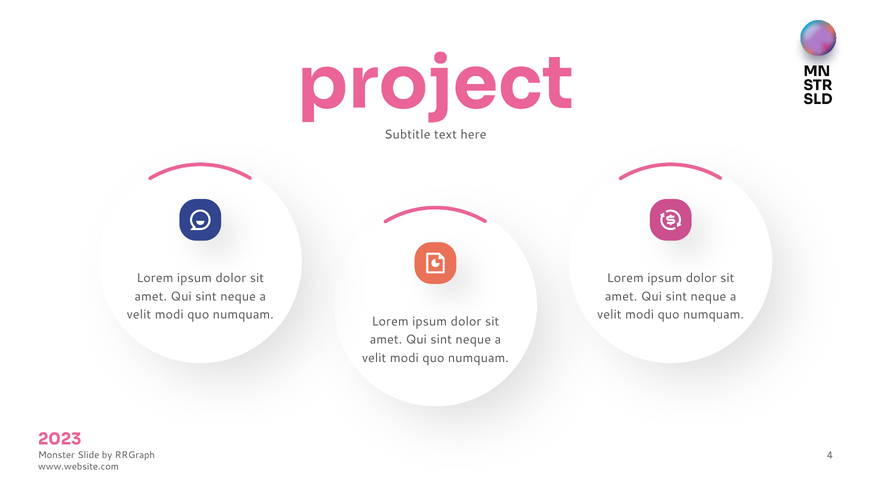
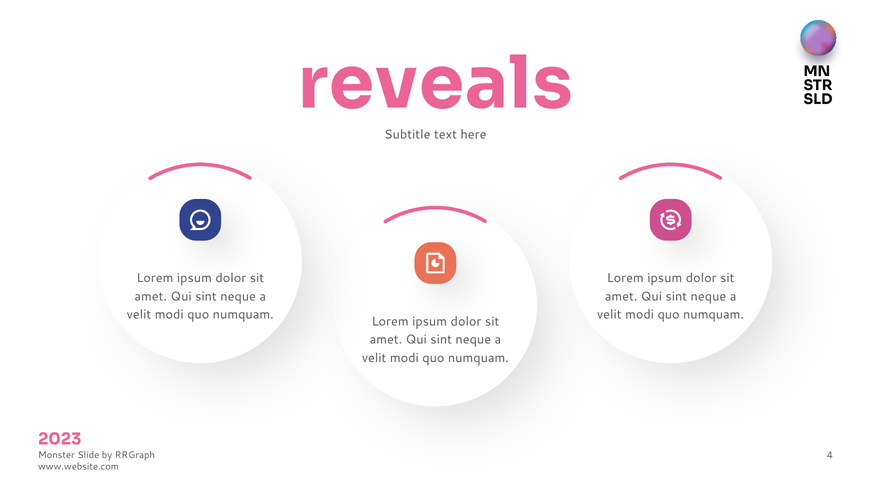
project: project -> reveals
